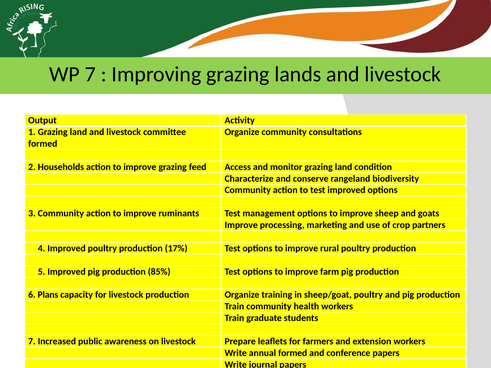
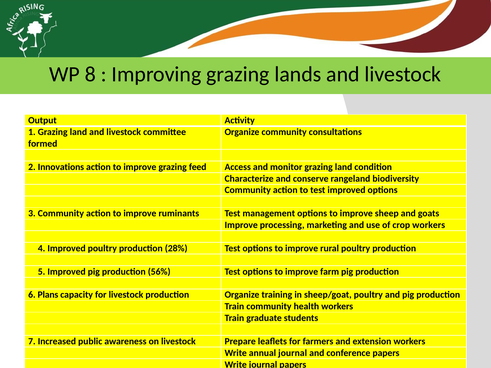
WP 7: 7 -> 8
Households: Households -> Innovations
crop partners: partners -> workers
17%: 17% -> 28%
85%: 85% -> 56%
annual formed: formed -> journal
